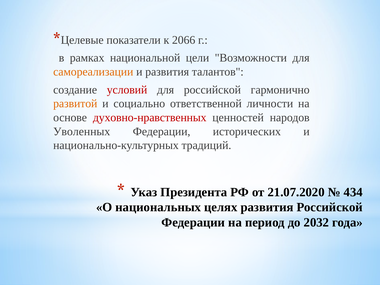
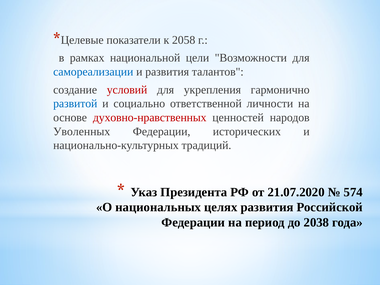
2066: 2066 -> 2058
самореализации colour: orange -> blue
для российской: российской -> укрепления
развитой colour: orange -> blue
434: 434 -> 574
2032: 2032 -> 2038
